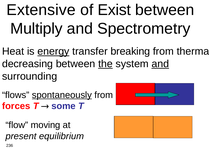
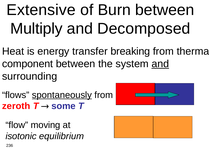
Exist: Exist -> Burn
Spectrometry: Spectrometry -> Decomposed
energy underline: present -> none
decreasing: decreasing -> component
the underline: present -> none
forces: forces -> zeroth
present: present -> isotonic
